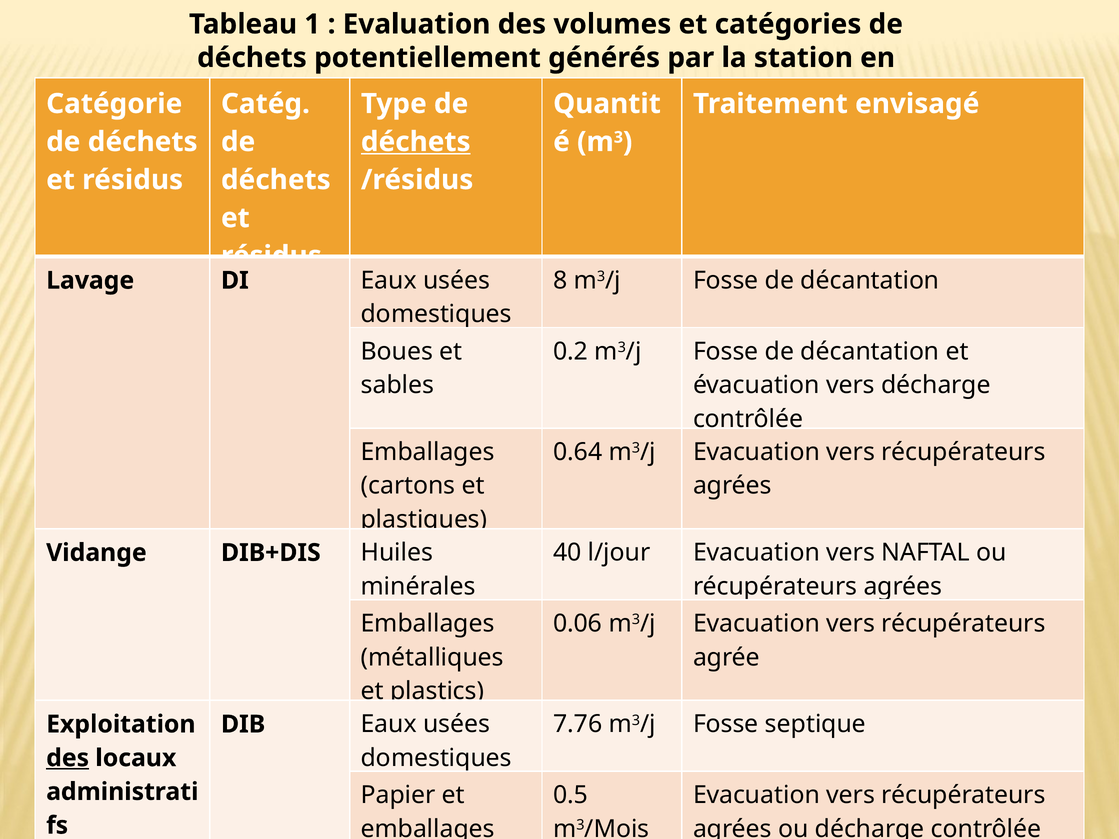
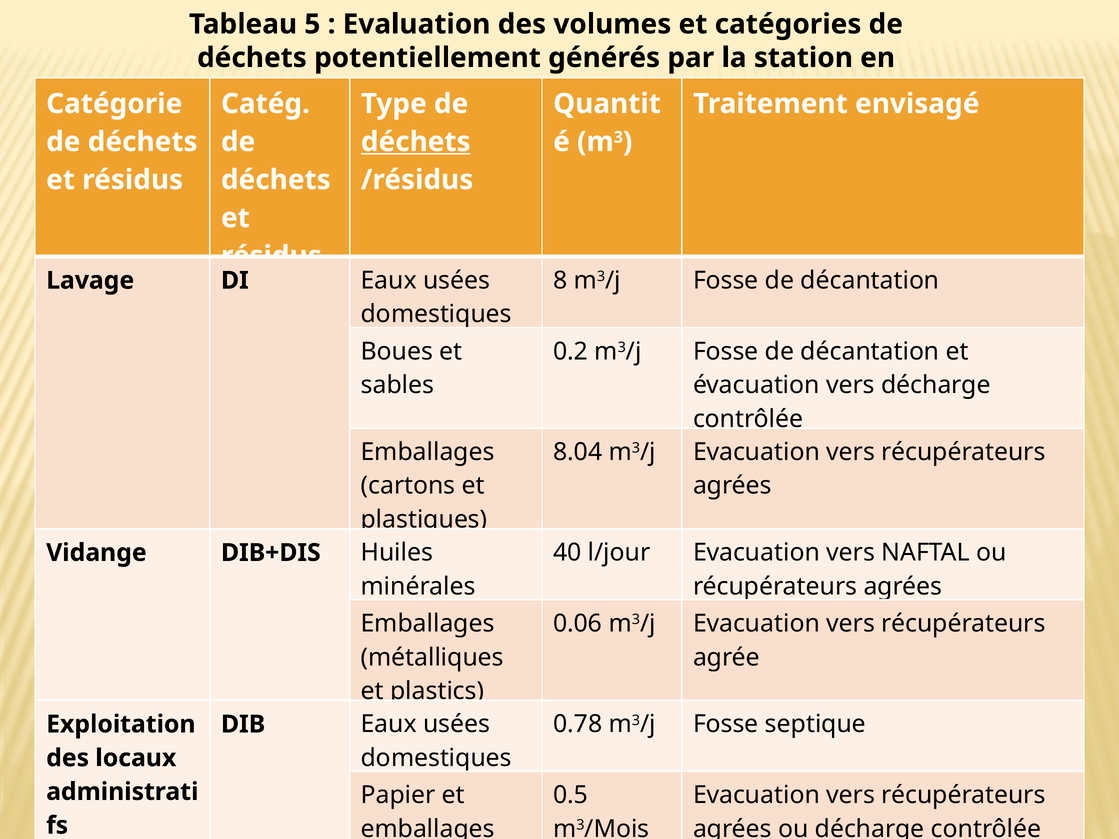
1: 1 -> 5
0.64: 0.64 -> 8.04
7.76: 7.76 -> 0.78
des at (68, 758) underline: present -> none
